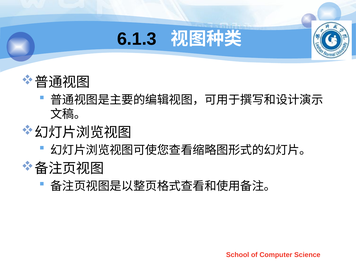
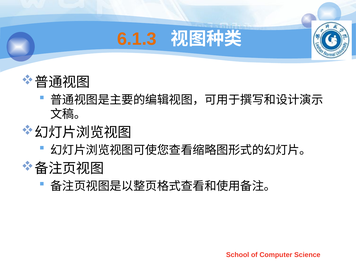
6.1.3 colour: black -> orange
